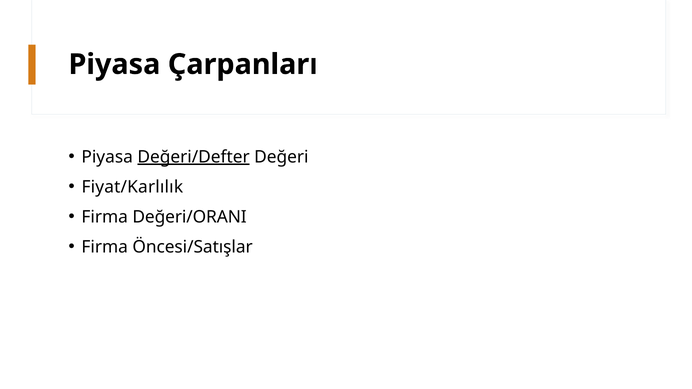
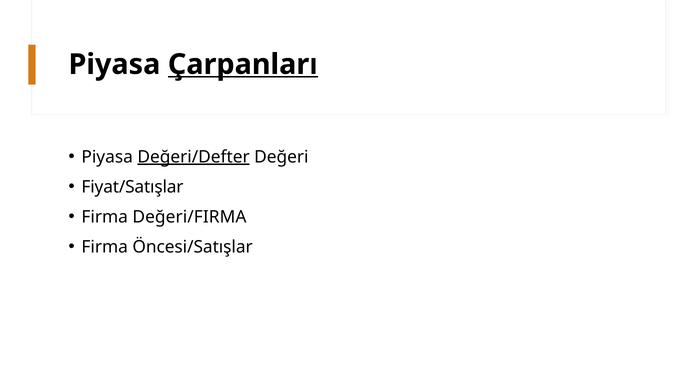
Çarpanları underline: none -> present
Fiyat/Karlılık: Fiyat/Karlılık -> Fiyat/Satışlar
Değeri/ORANI: Değeri/ORANI -> Değeri/FIRMA
